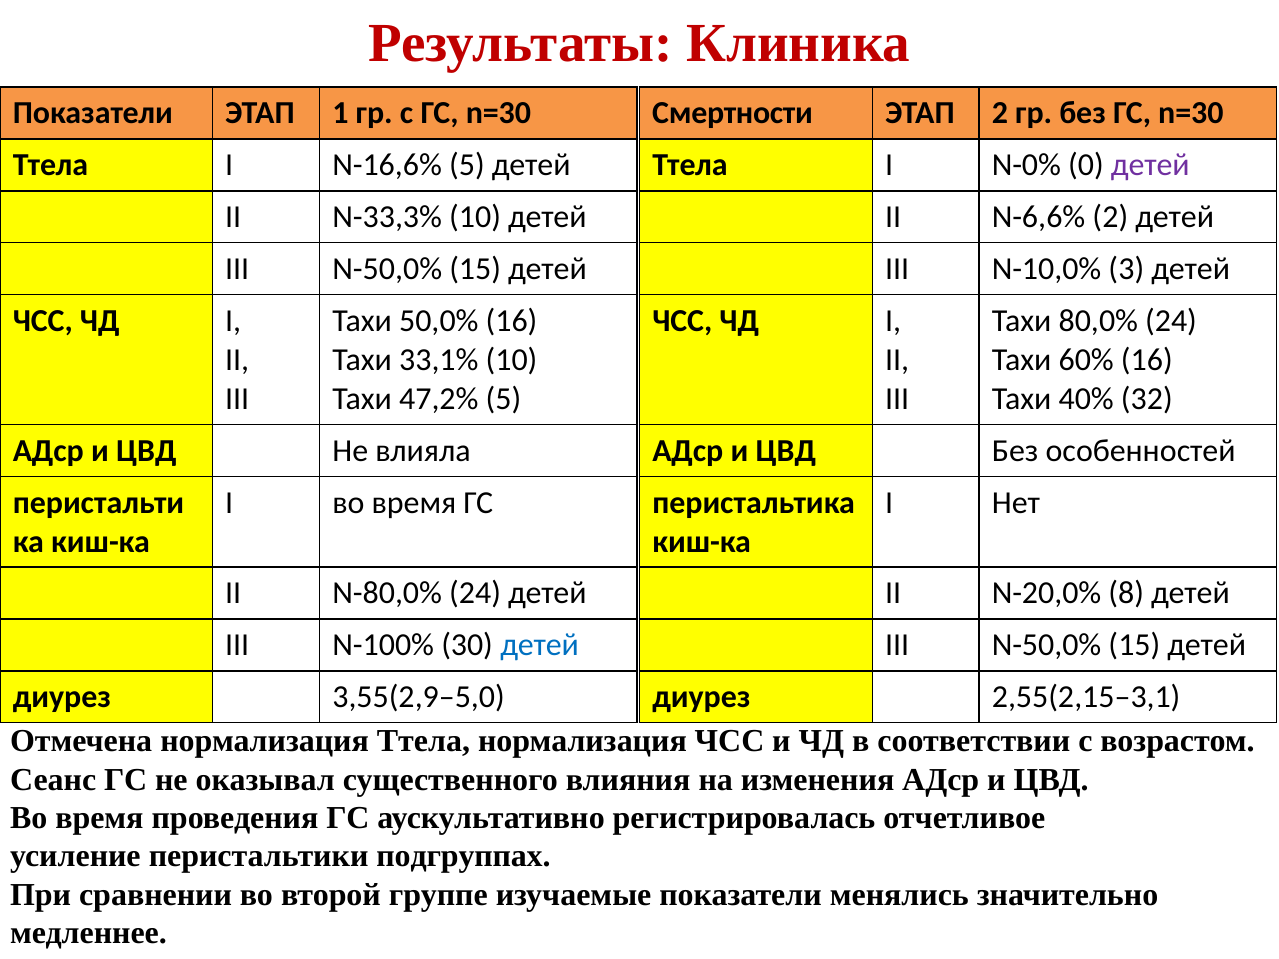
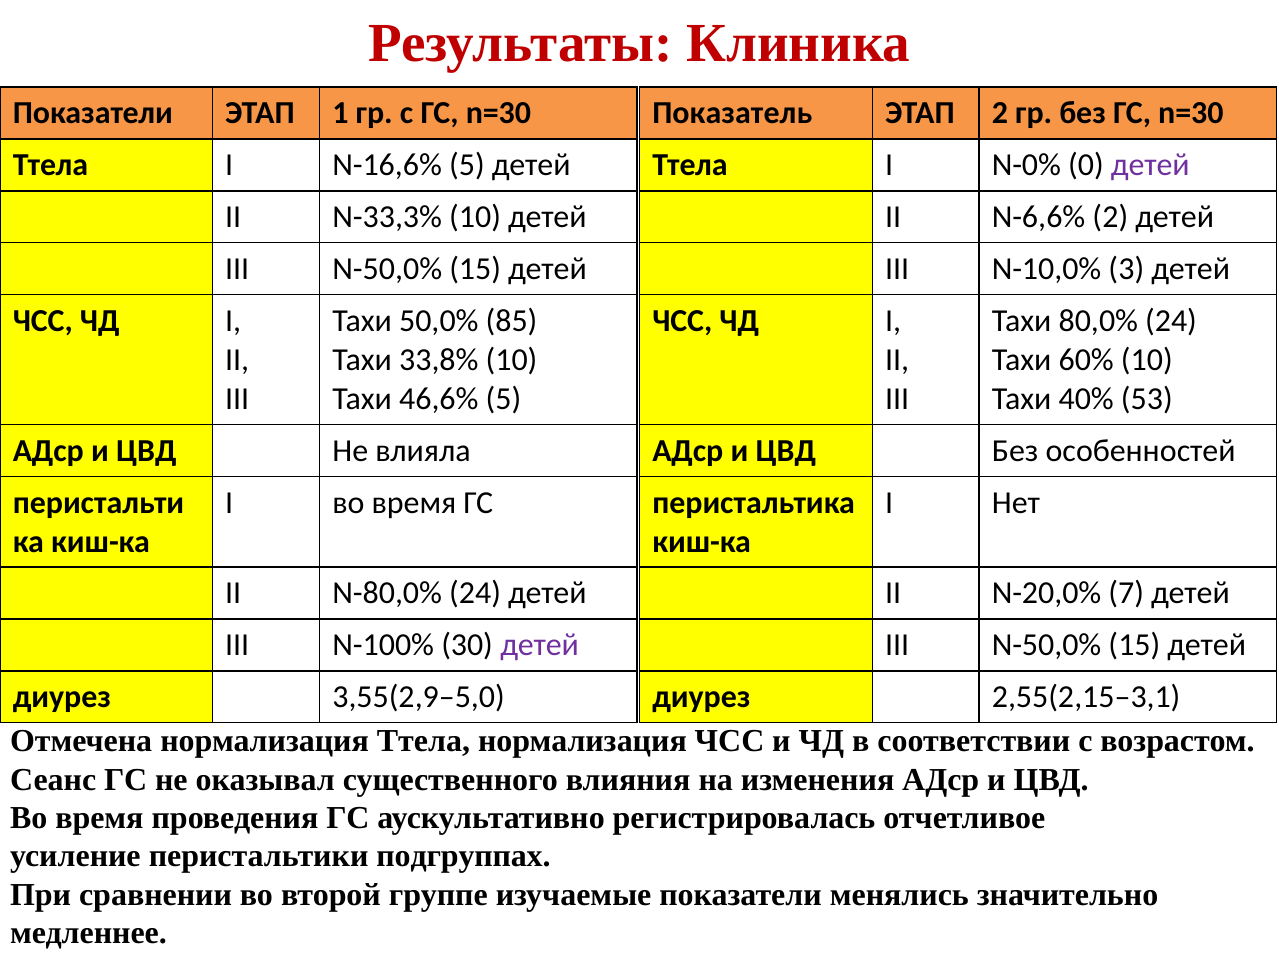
Смертности: Смертности -> Показатель
50,0% 16: 16 -> 85
33,1%: 33,1% -> 33,8%
60% 16: 16 -> 10
47,2%: 47,2% -> 46,6%
32: 32 -> 53
8: 8 -> 7
детей at (540, 645) colour: blue -> purple
